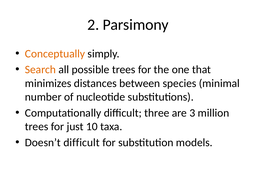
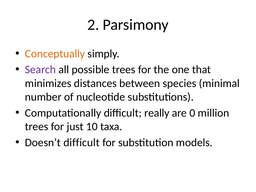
Search colour: orange -> purple
three: three -> really
3: 3 -> 0
